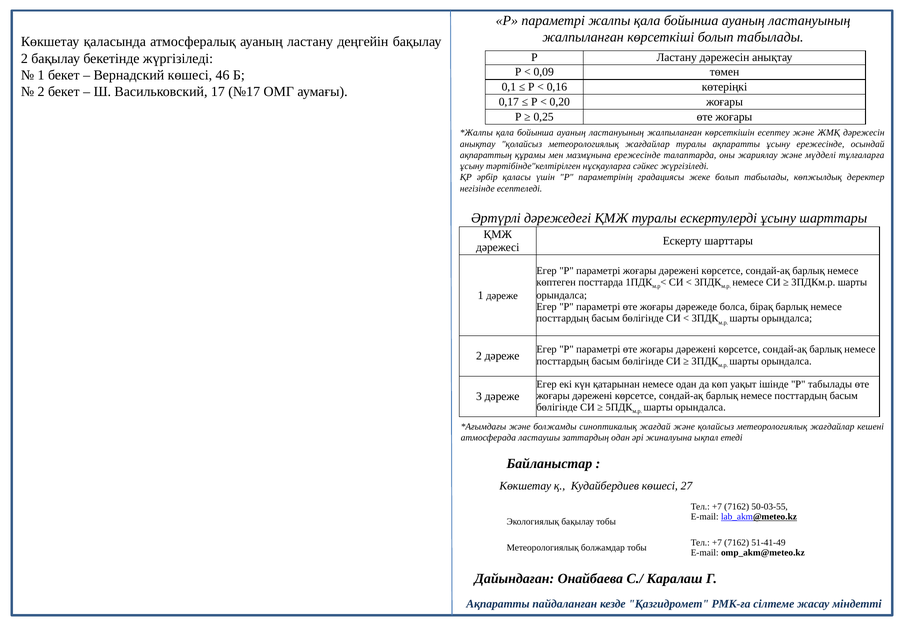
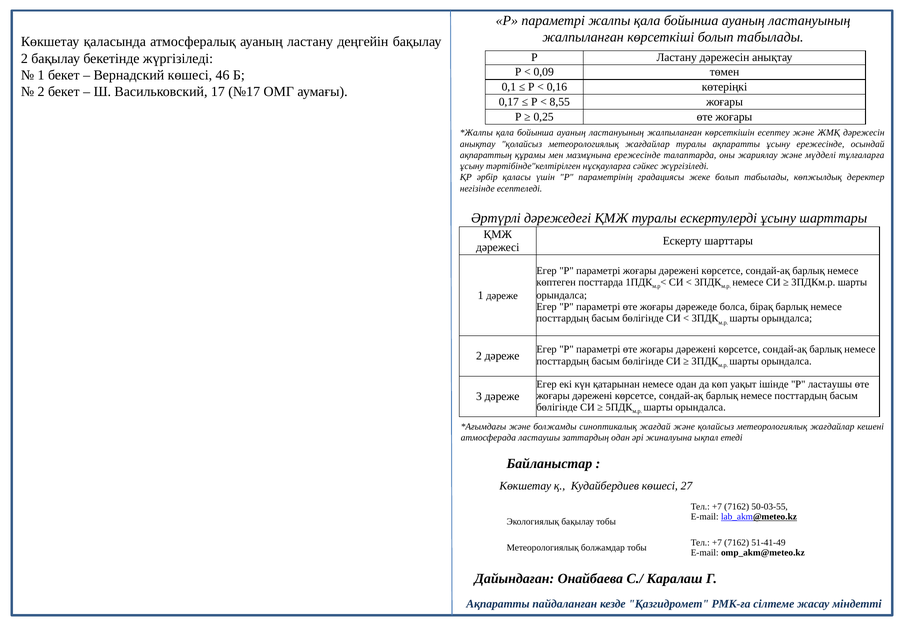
0,20: 0,20 -> 8,55
Р табылады: табылады -> ластаушы
